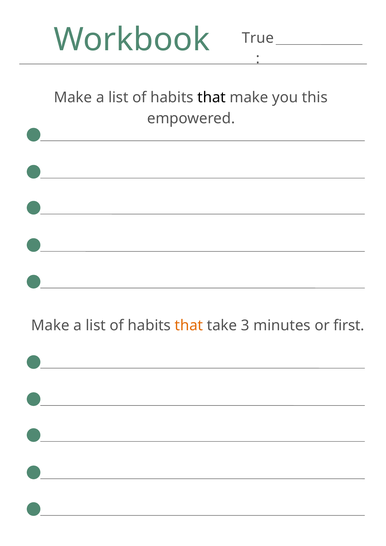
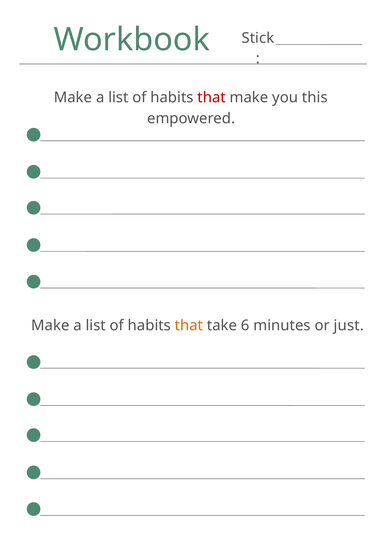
True: True -> Stick
that at (212, 98) colour: black -> red
3: 3 -> 6
first: first -> just
